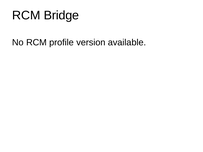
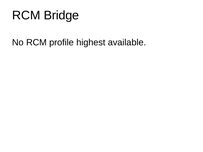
version: version -> highest
